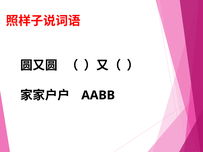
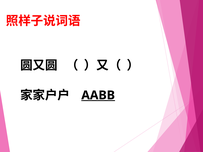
AABB underline: none -> present
